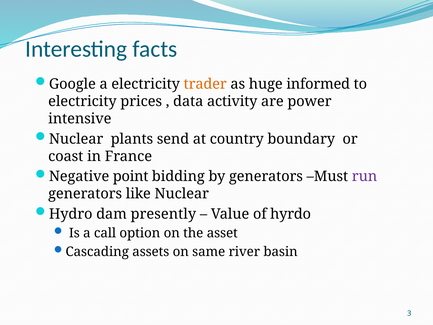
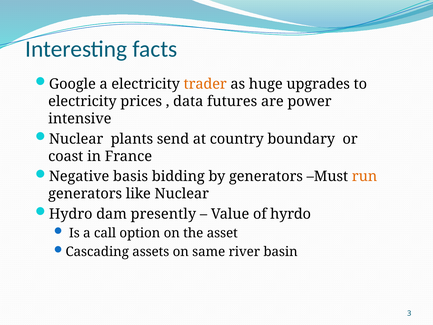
informed: informed -> upgrades
activity: activity -> futures
point: point -> basis
run colour: purple -> orange
